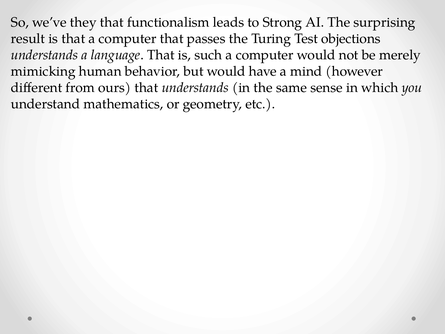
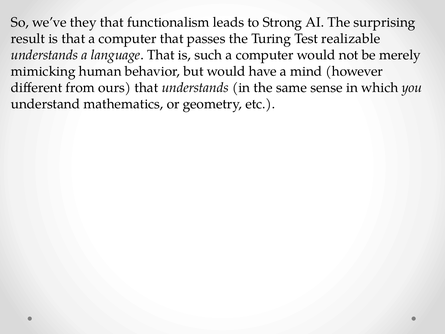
objections: objections -> realizable
